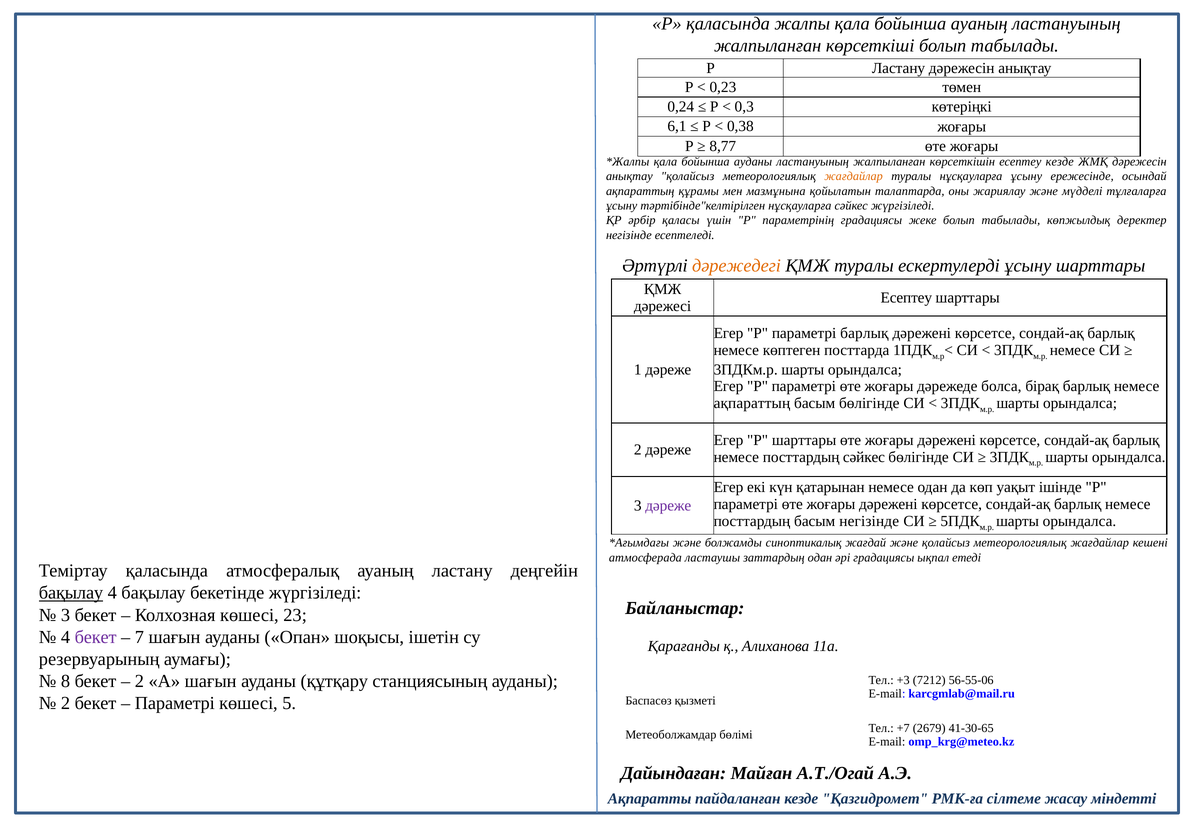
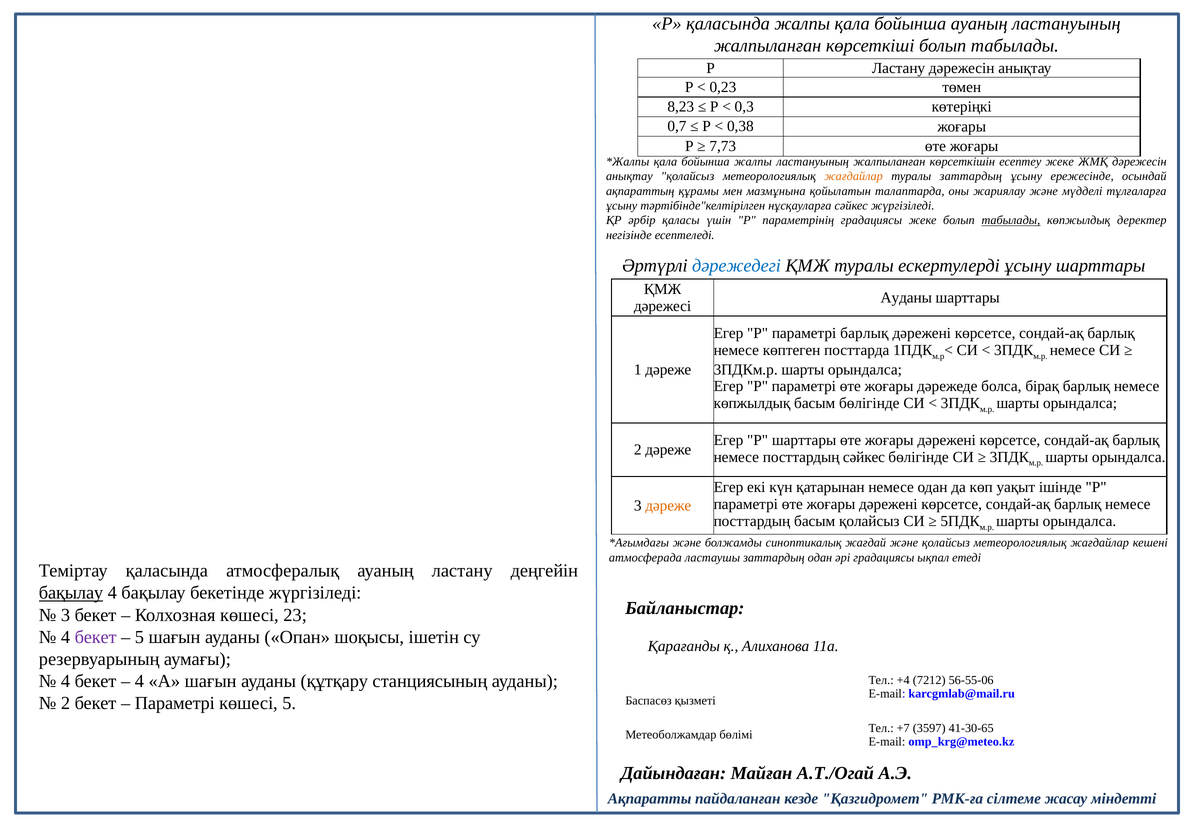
0,24: 0,24 -> 8,23
6,1: 6,1 -> 0,7
8,77: 8,77 -> 7,73
бойынша ауданы: ауданы -> жалпы
есептеу кезде: кезде -> жеке
туралы нұсқауларға: нұсқауларға -> заттардың
табылады at (1011, 220) underline: none -> present
дәрежедегі colour: orange -> blue
Есептеу at (906, 297): Есептеу -> Ауданы
ақпараттың at (752, 403): ақпараттың -> көпжылдық
дәреже at (668, 505) colour: purple -> orange
басым негізінде: негізінде -> қолайсыз
7 at (139, 637): 7 -> 5
8 at (65, 681): 8 -> 4
2 at (139, 681): 2 -> 4
+3: +3 -> +4
2679: 2679 -> 3597
